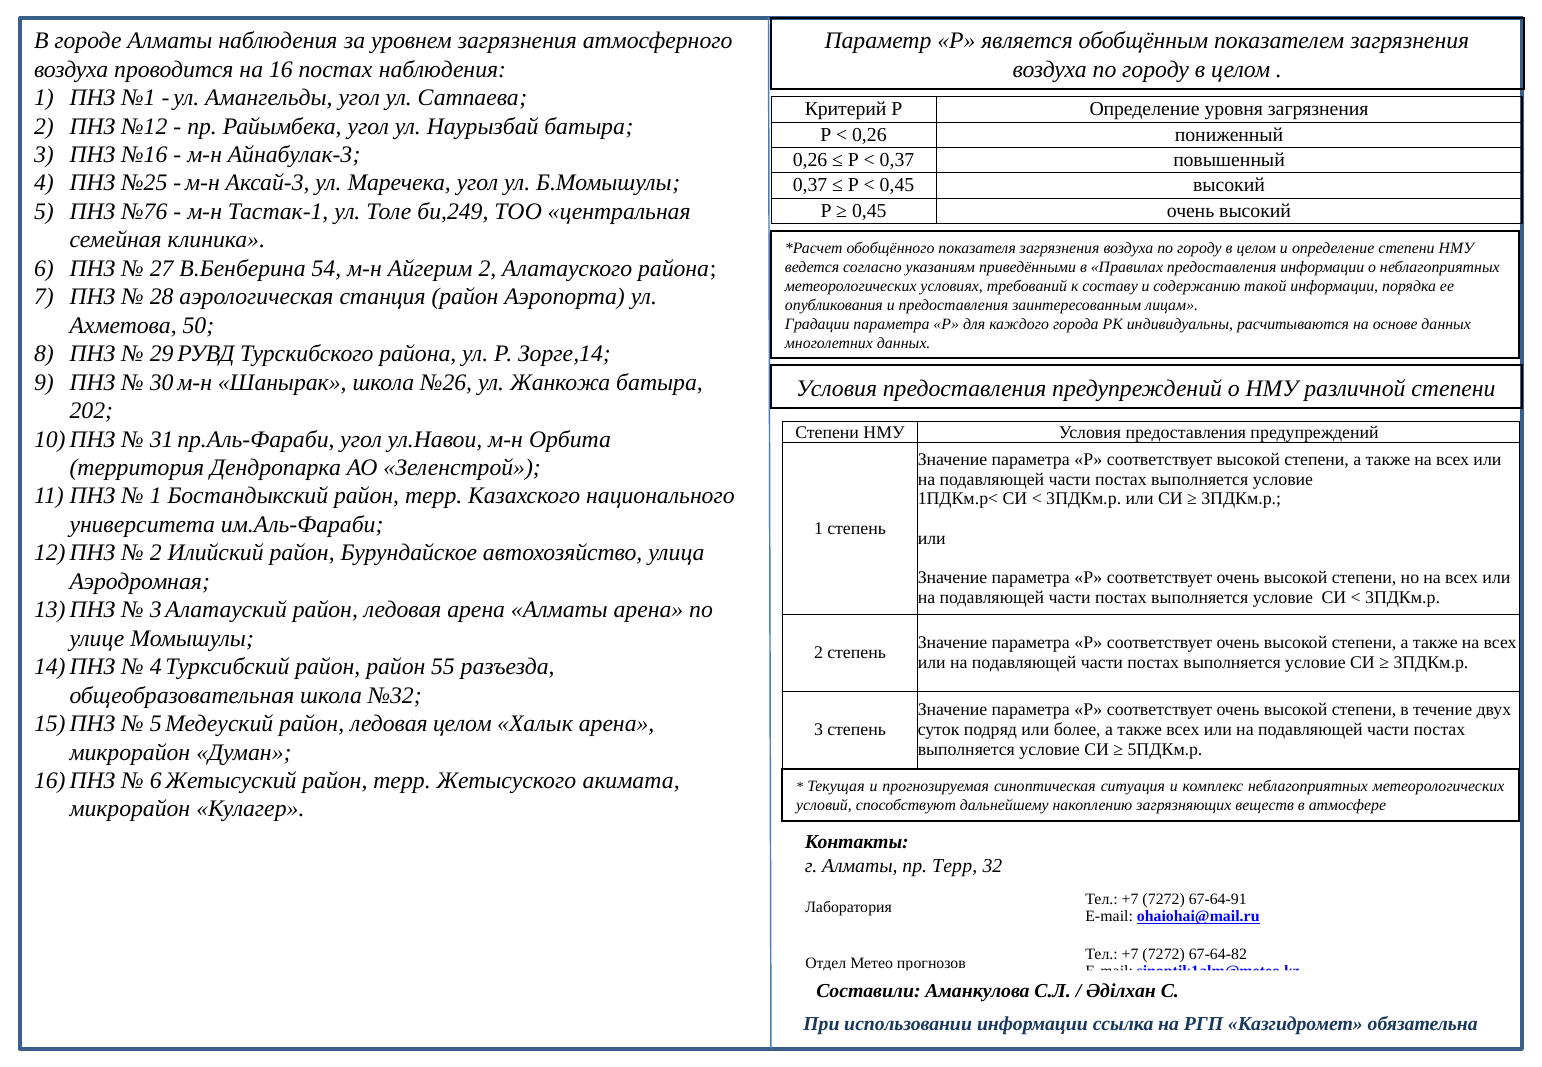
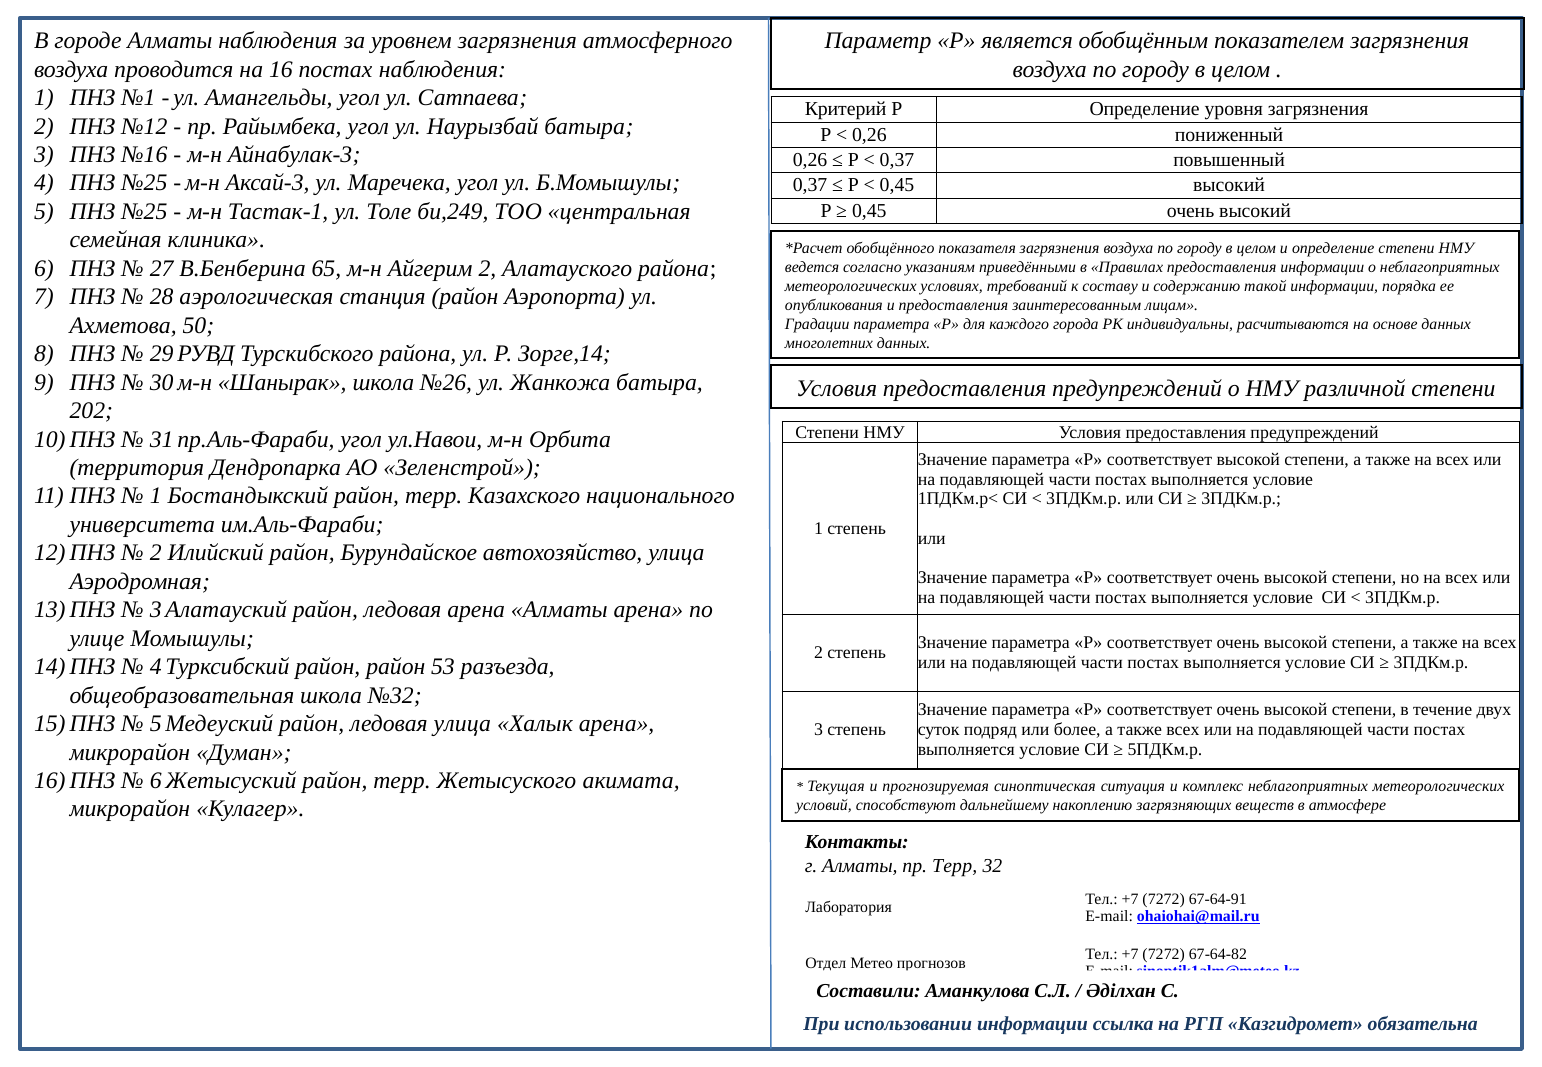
5 ПНЗ №76: №76 -> №25
54: 54 -> 65
55: 55 -> 53
ледовая целом: целом -> улица
